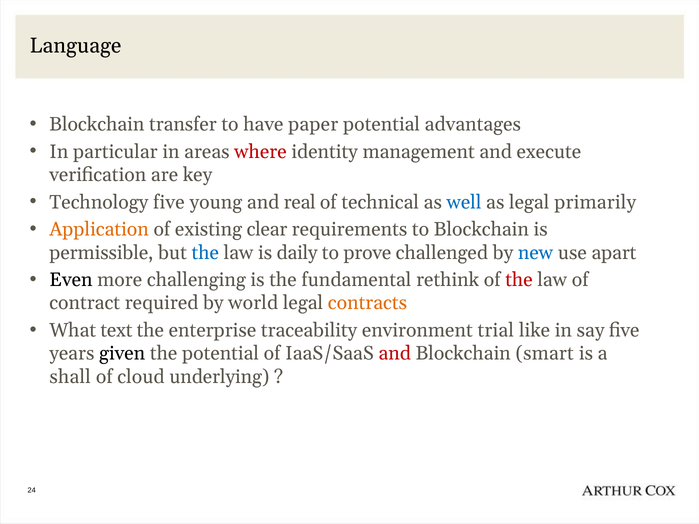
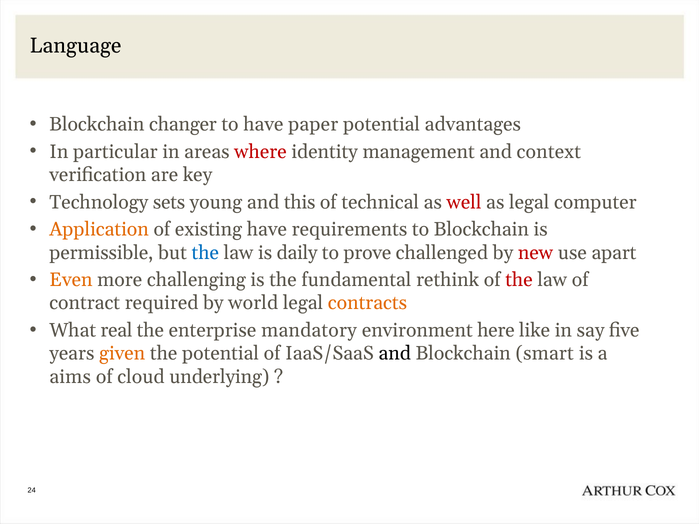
transfer: transfer -> changer
execute: execute -> context
Technology five: five -> sets
real: real -> this
well colour: blue -> red
primarily: primarily -> computer
existing clear: clear -> have
new colour: blue -> red
Even colour: black -> orange
text: text -> real
traceability: traceability -> mandatory
trial: trial -> here
given colour: black -> orange
and at (395, 354) colour: red -> black
shall: shall -> aims
